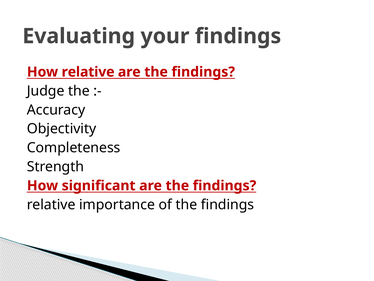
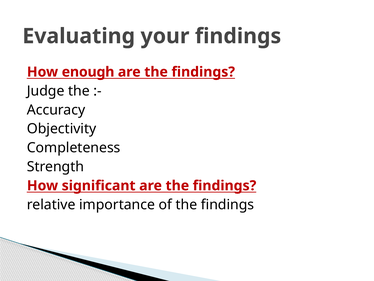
How relative: relative -> enough
